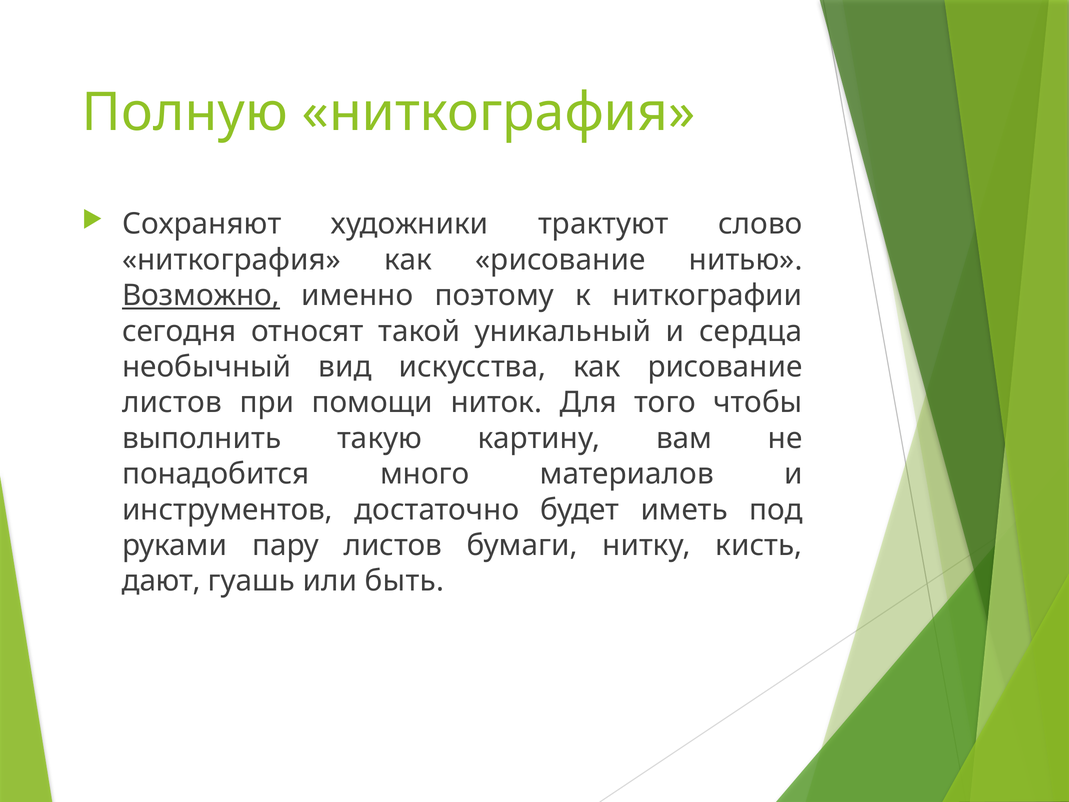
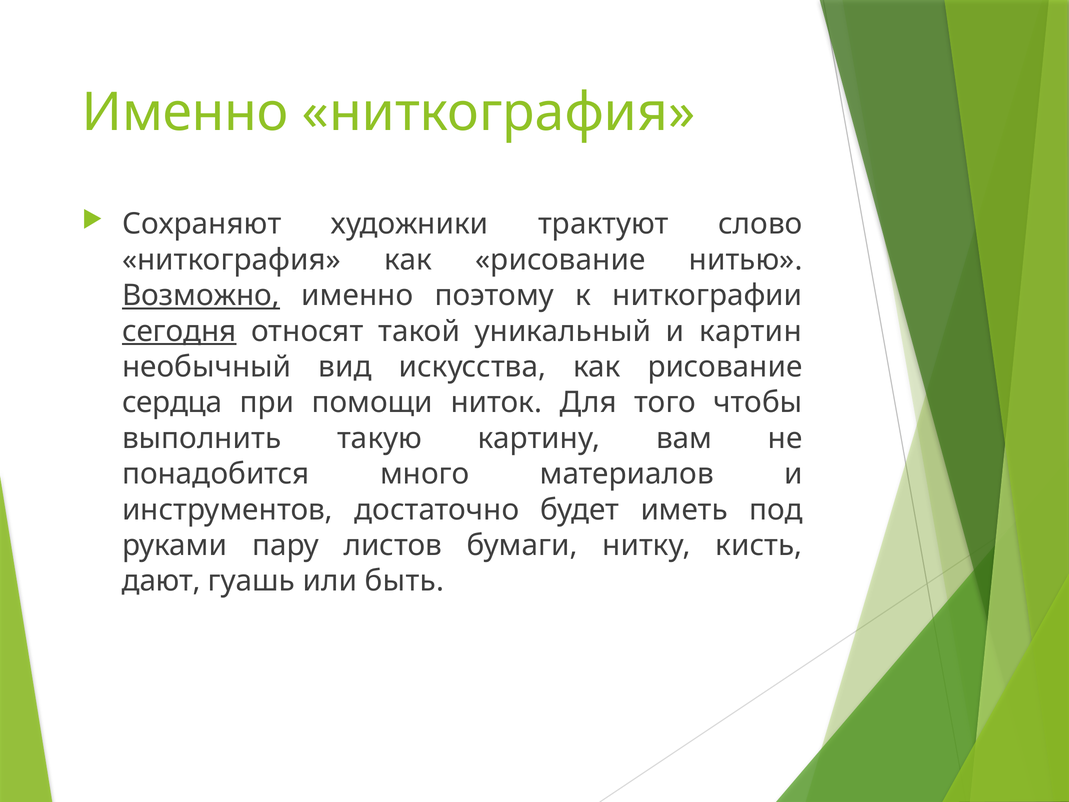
Полную at (185, 112): Полную -> Именно
сегодня underline: none -> present
сердца: сердца -> картин
листов at (172, 403): листов -> сердца
